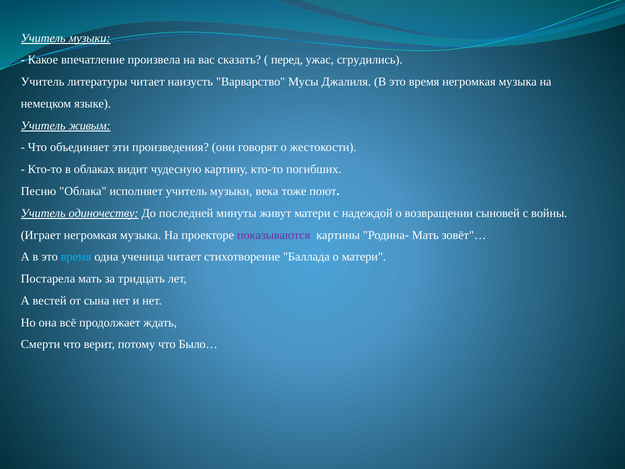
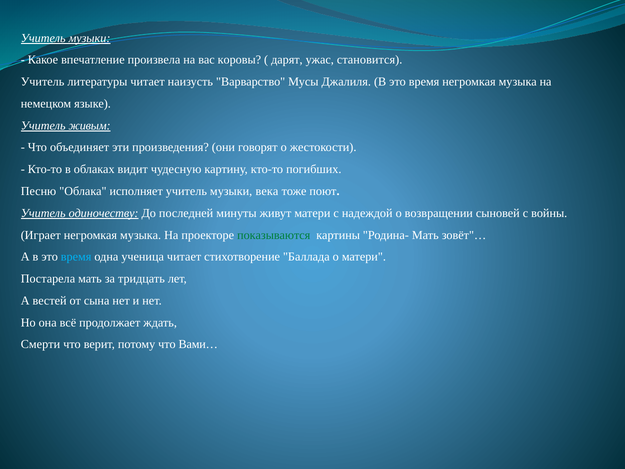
сказать: сказать -> коровы
перед: перед -> дарят
сгрудились: сгрудились -> становится
показываются colour: purple -> green
Было…: Было… -> Вами…
